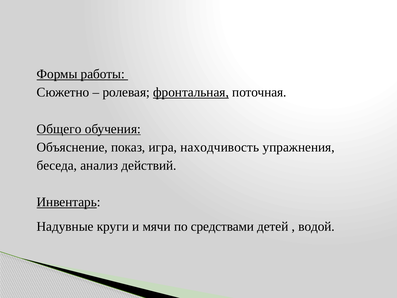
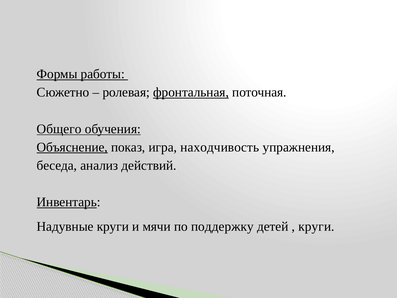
Объяснение underline: none -> present
средствами: средствами -> поддержку
водой at (317, 226): водой -> круги
